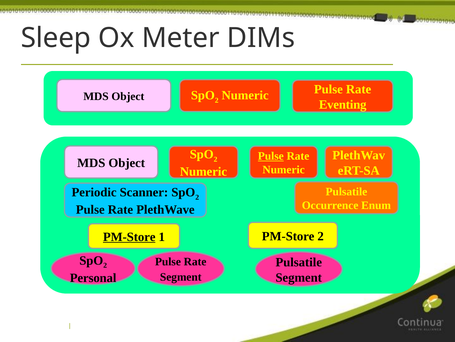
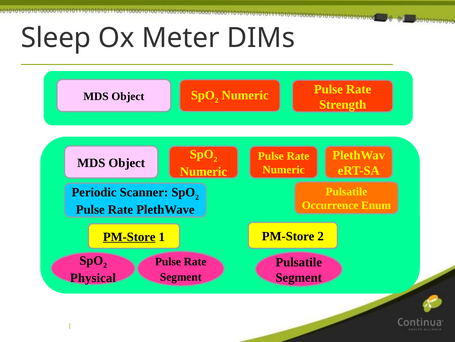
Eventing: Eventing -> Strength
Pulse at (271, 156) underline: present -> none
Personal: Personal -> Physical
